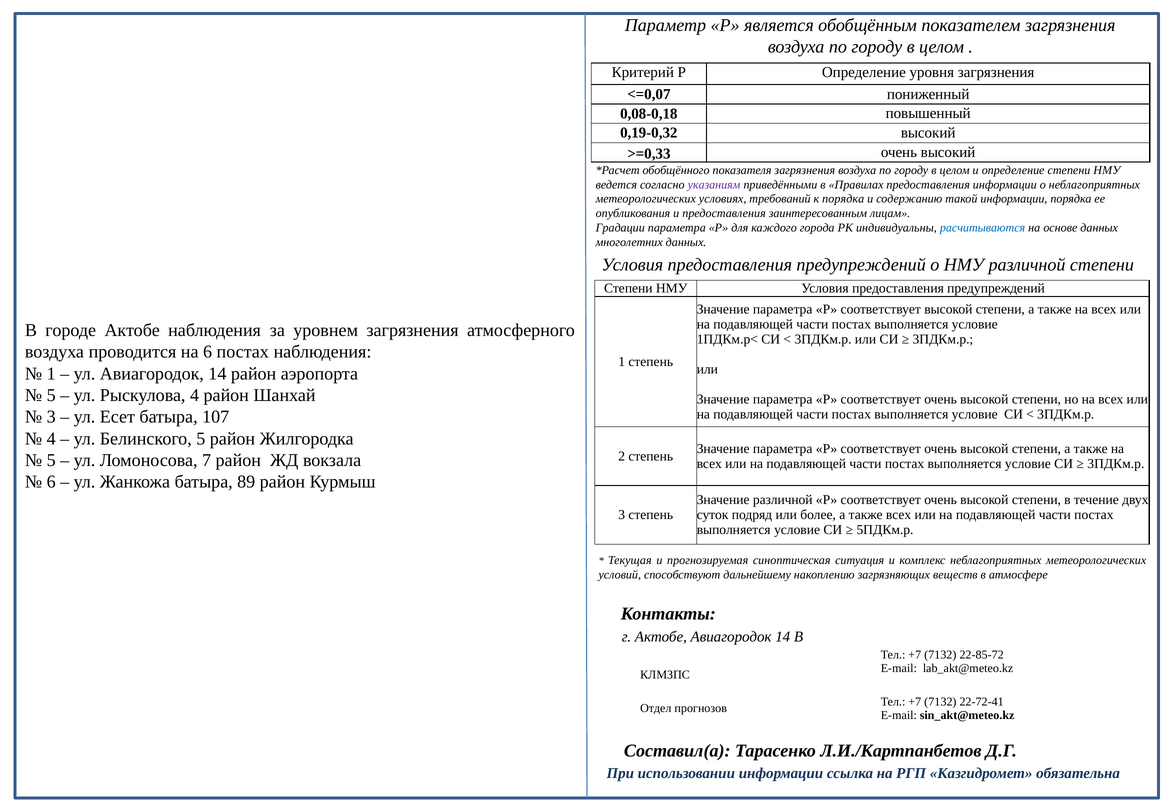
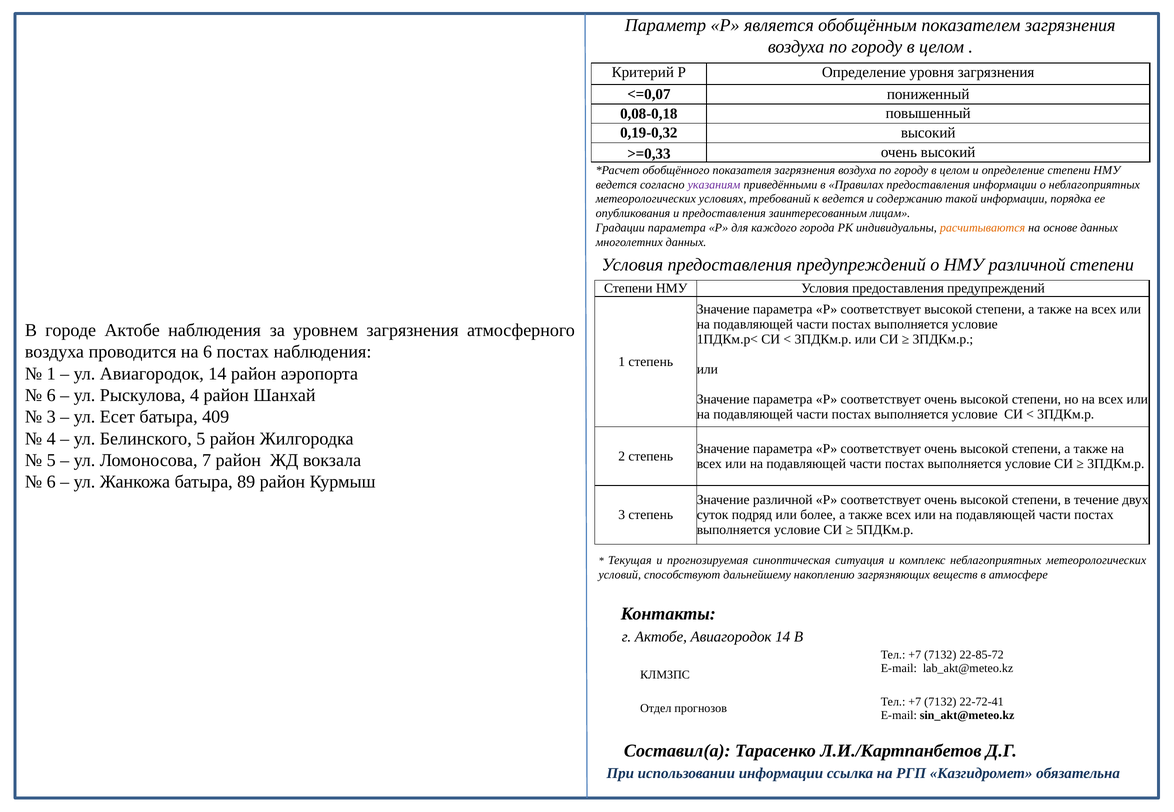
к порядка: порядка -> ведется
расчитываются colour: blue -> orange
5 at (51, 396): 5 -> 6
107: 107 -> 409
